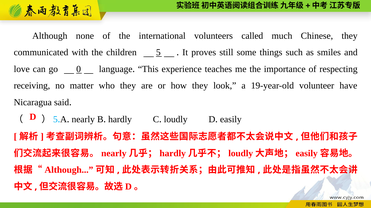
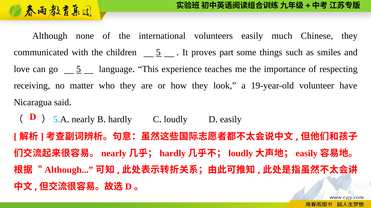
volunteers called: called -> easily
still: still -> part
go 0: 0 -> 5
